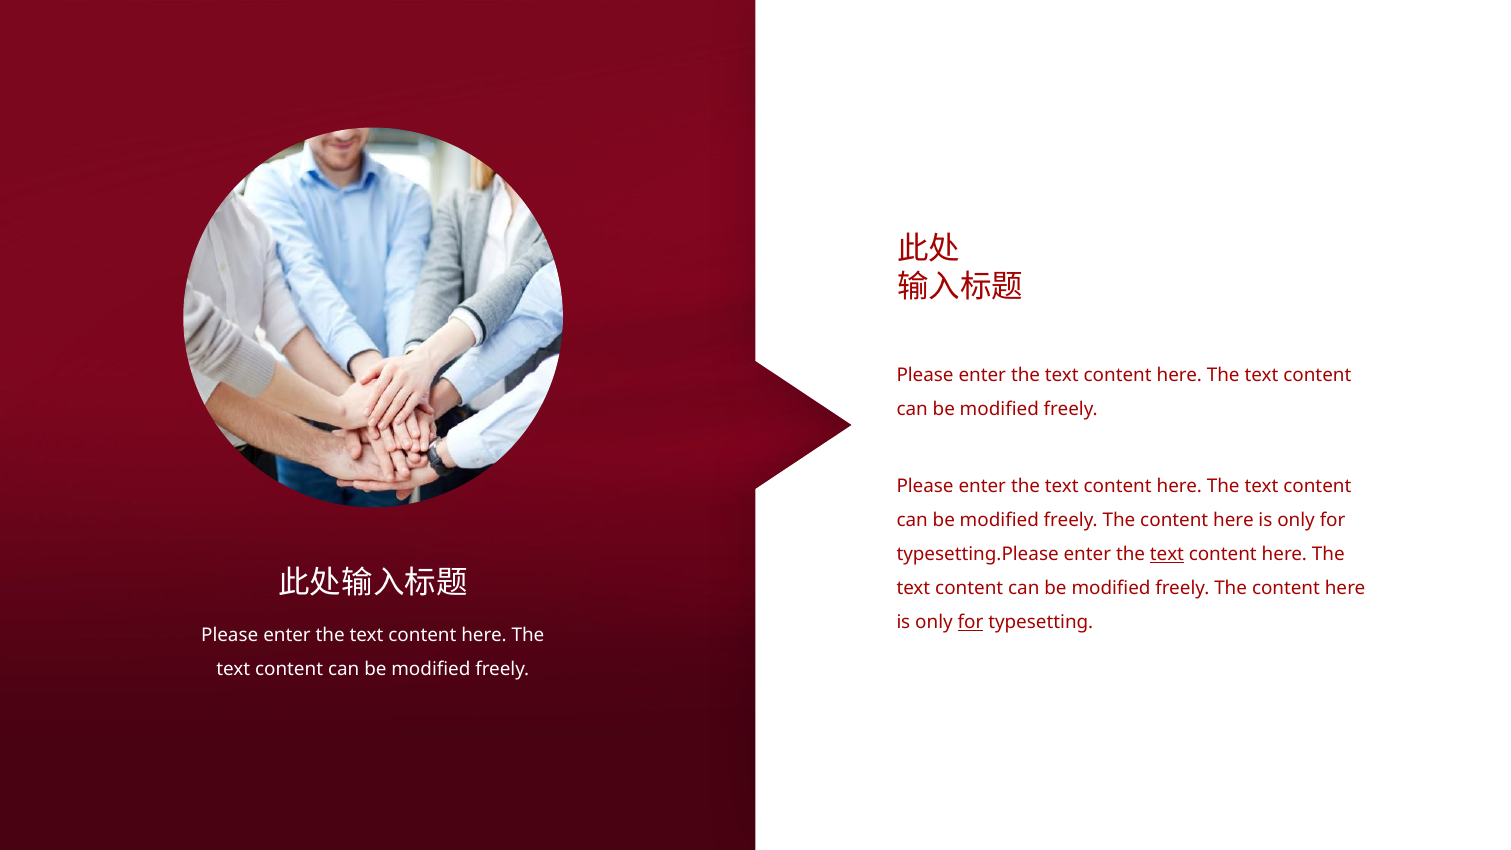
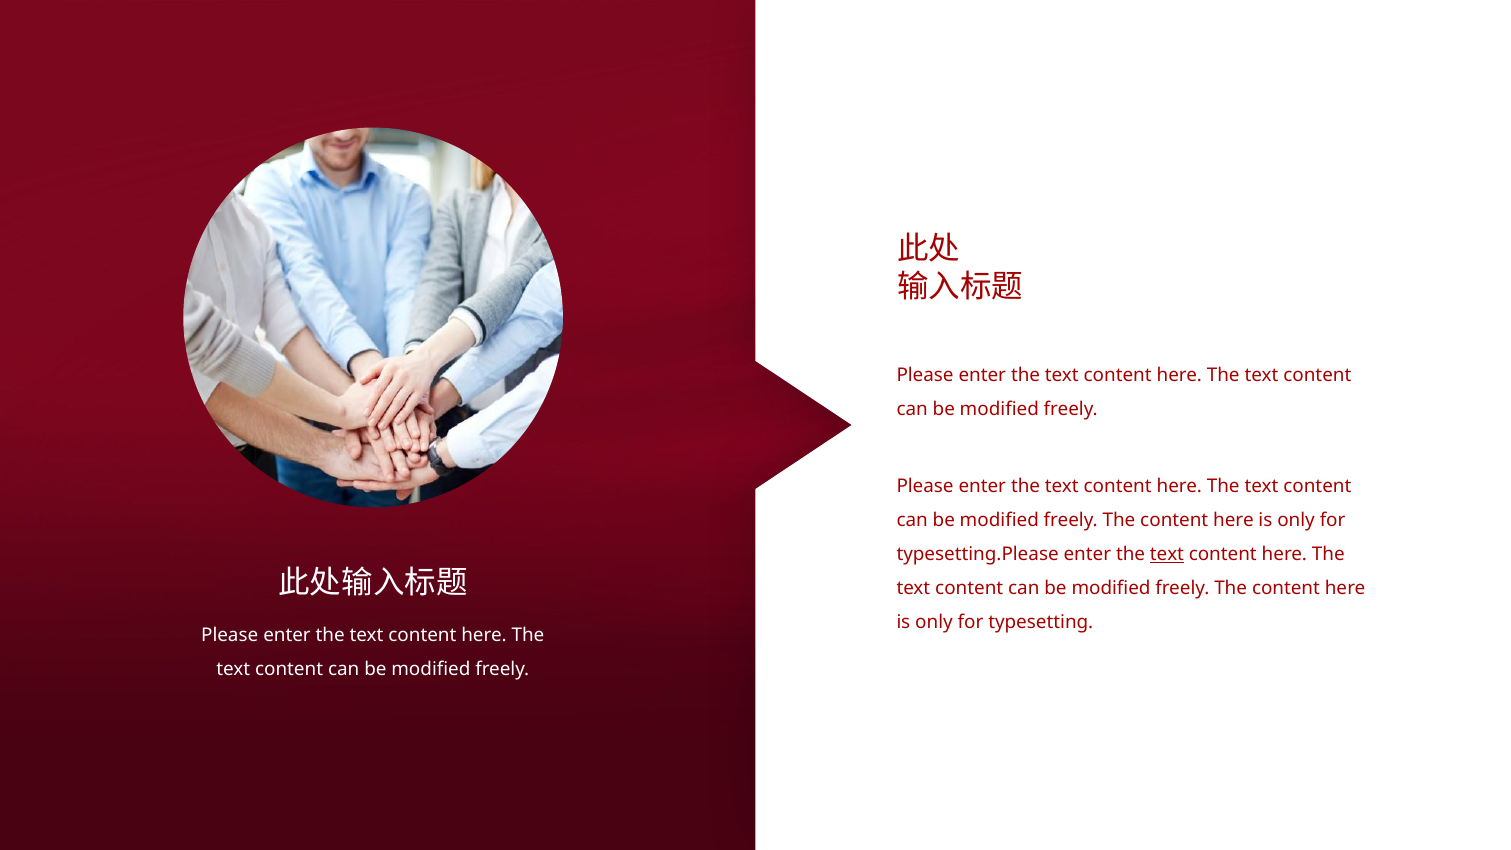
for at (970, 622) underline: present -> none
